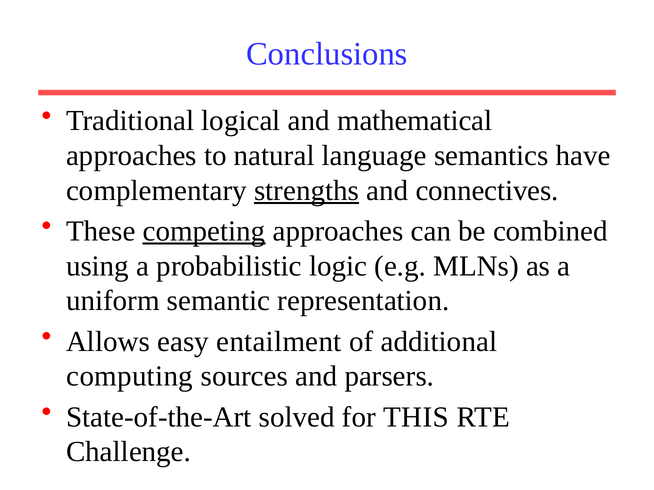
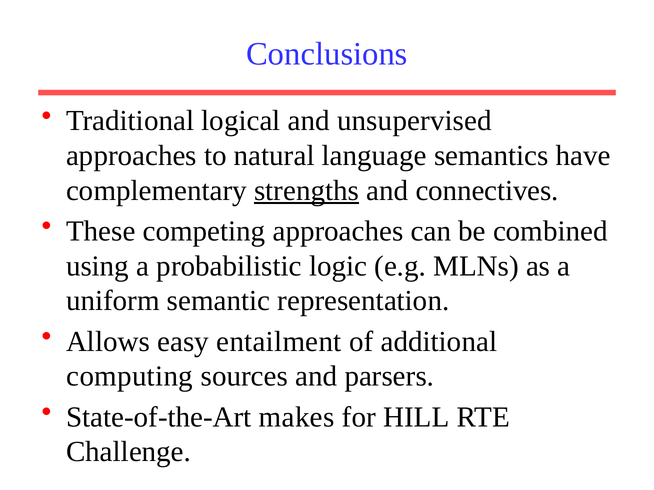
mathematical: mathematical -> unsupervised
competing underline: present -> none
solved: solved -> makes
THIS: THIS -> HILL
